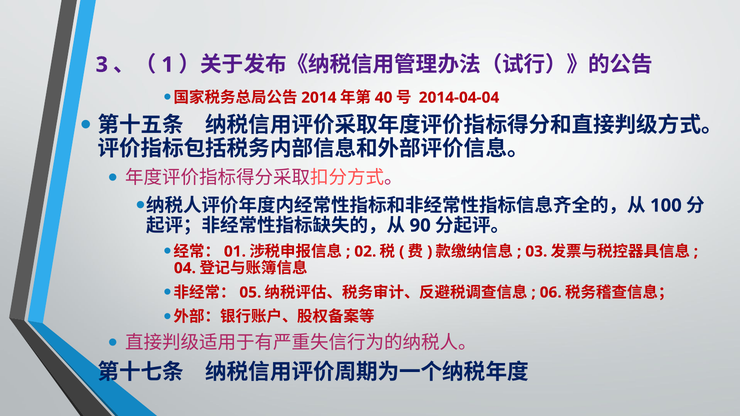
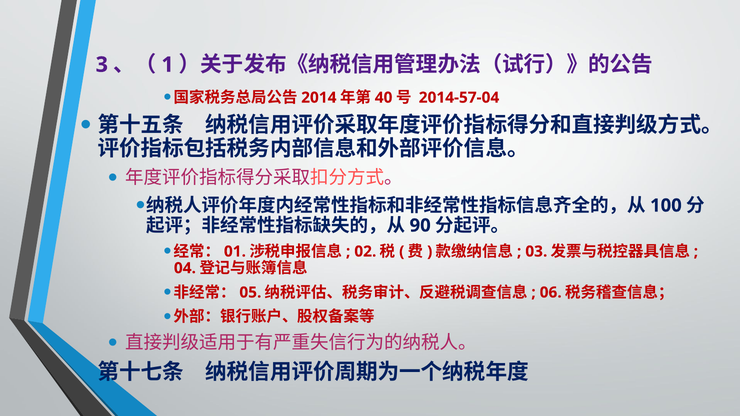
2014-04-04: 2014-04-04 -> 2014-57-04
